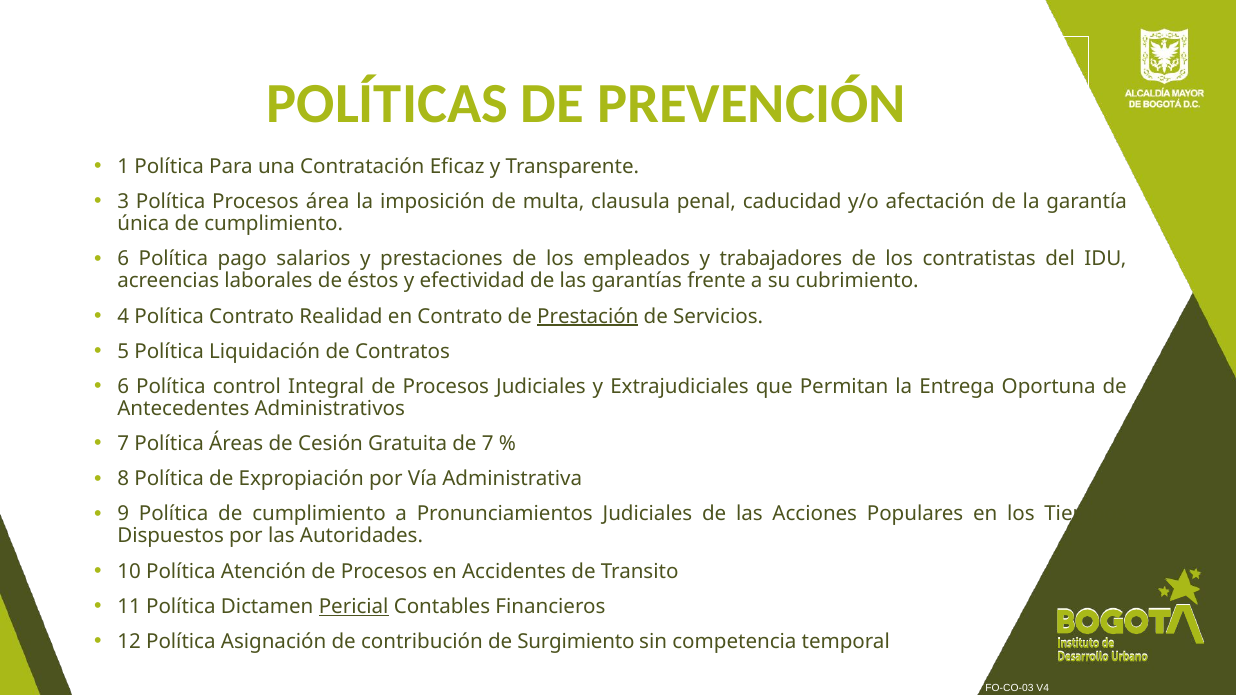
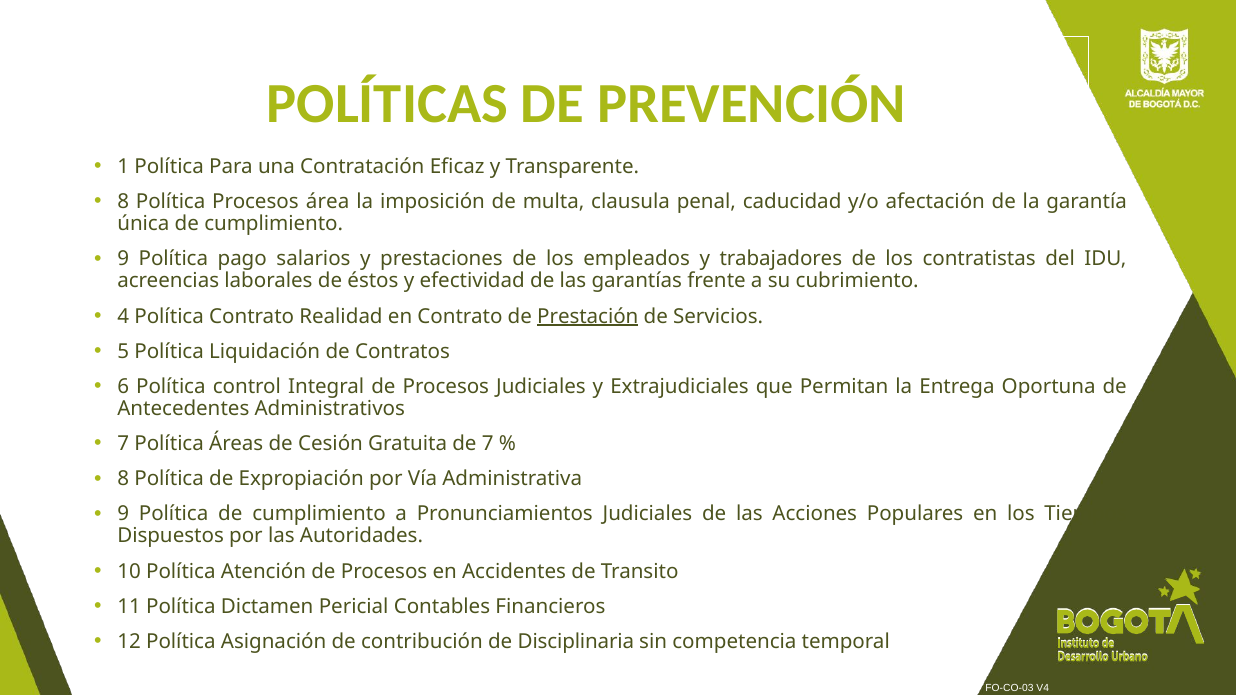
3 at (123, 202): 3 -> 8
6 at (123, 259): 6 -> 9
Pericial underline: present -> none
Surgimiento: Surgimiento -> Disciplinaria
